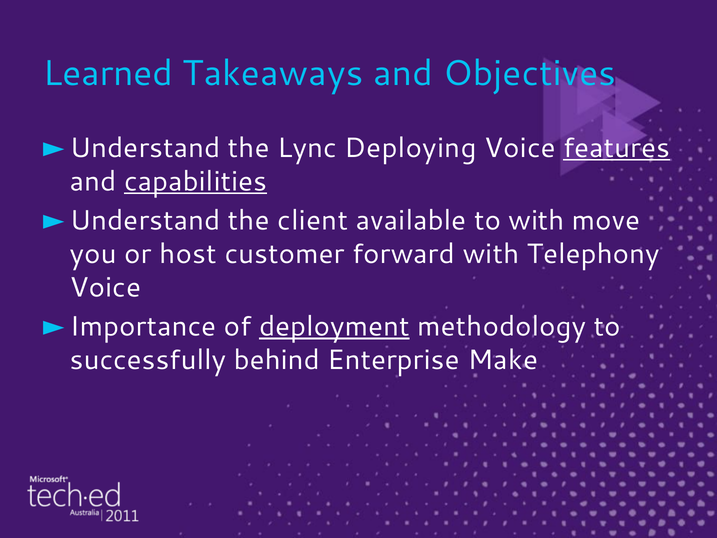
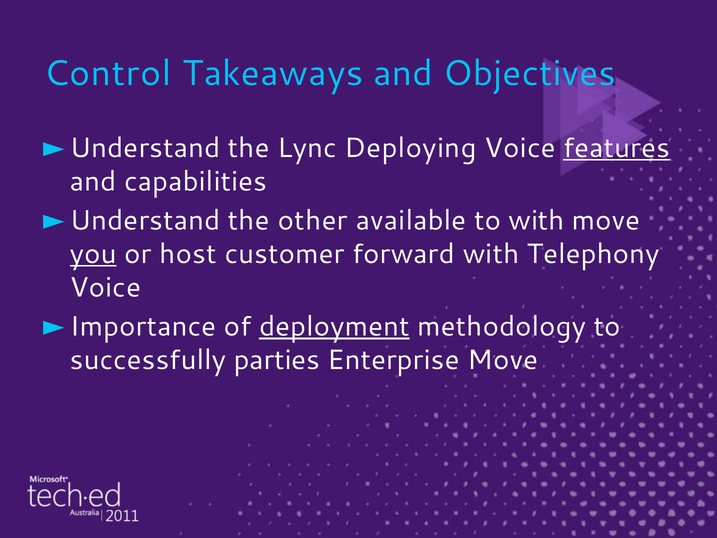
Learned: Learned -> Control
capabilities underline: present -> none
client: client -> other
you underline: none -> present
behind: behind -> parties
Enterprise Make: Make -> Move
